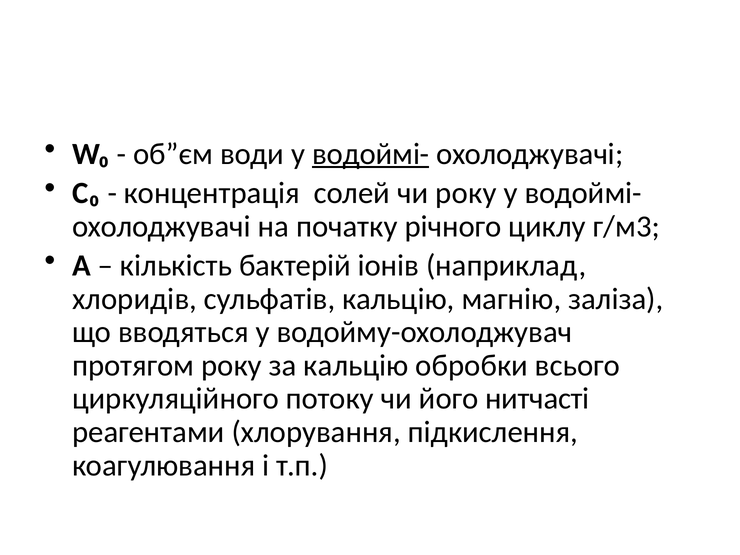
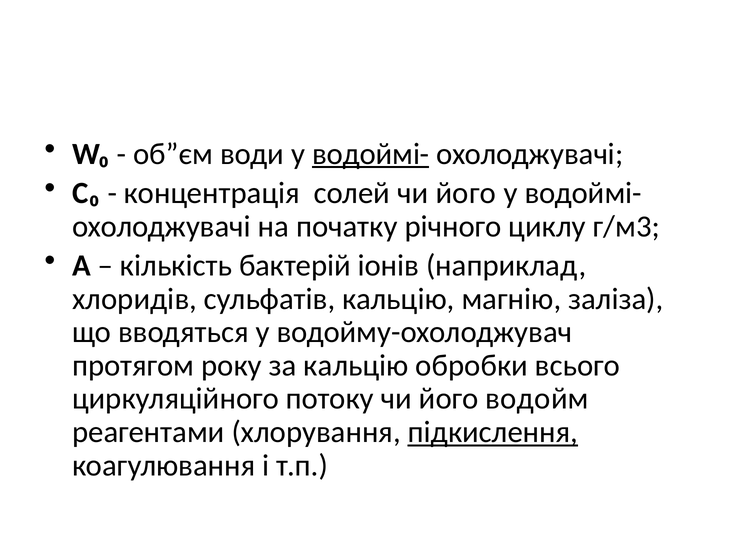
солей чи року: року -> його
нитчасті: нитчасті -> водойм
підкислення underline: none -> present
